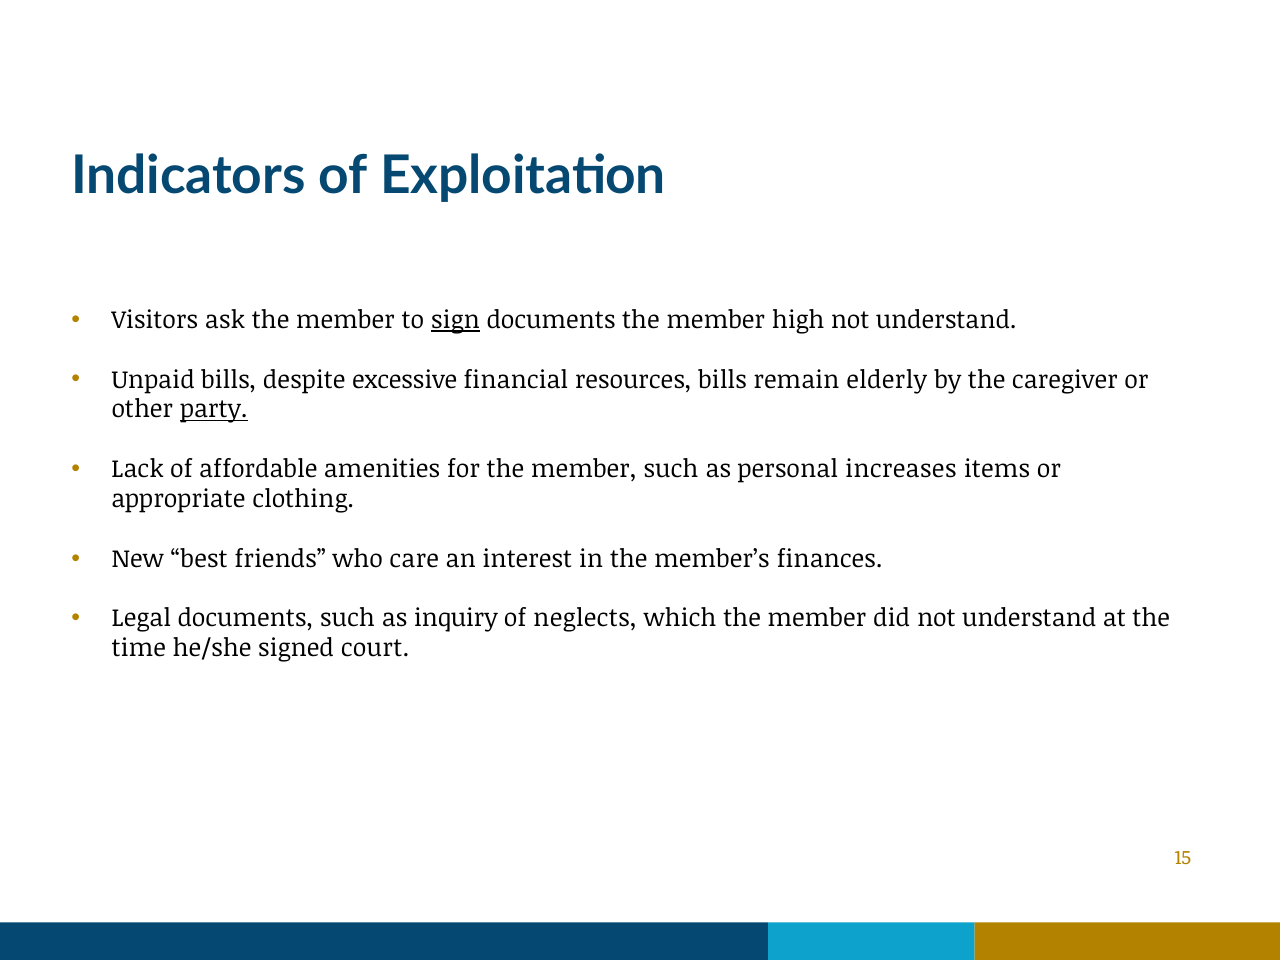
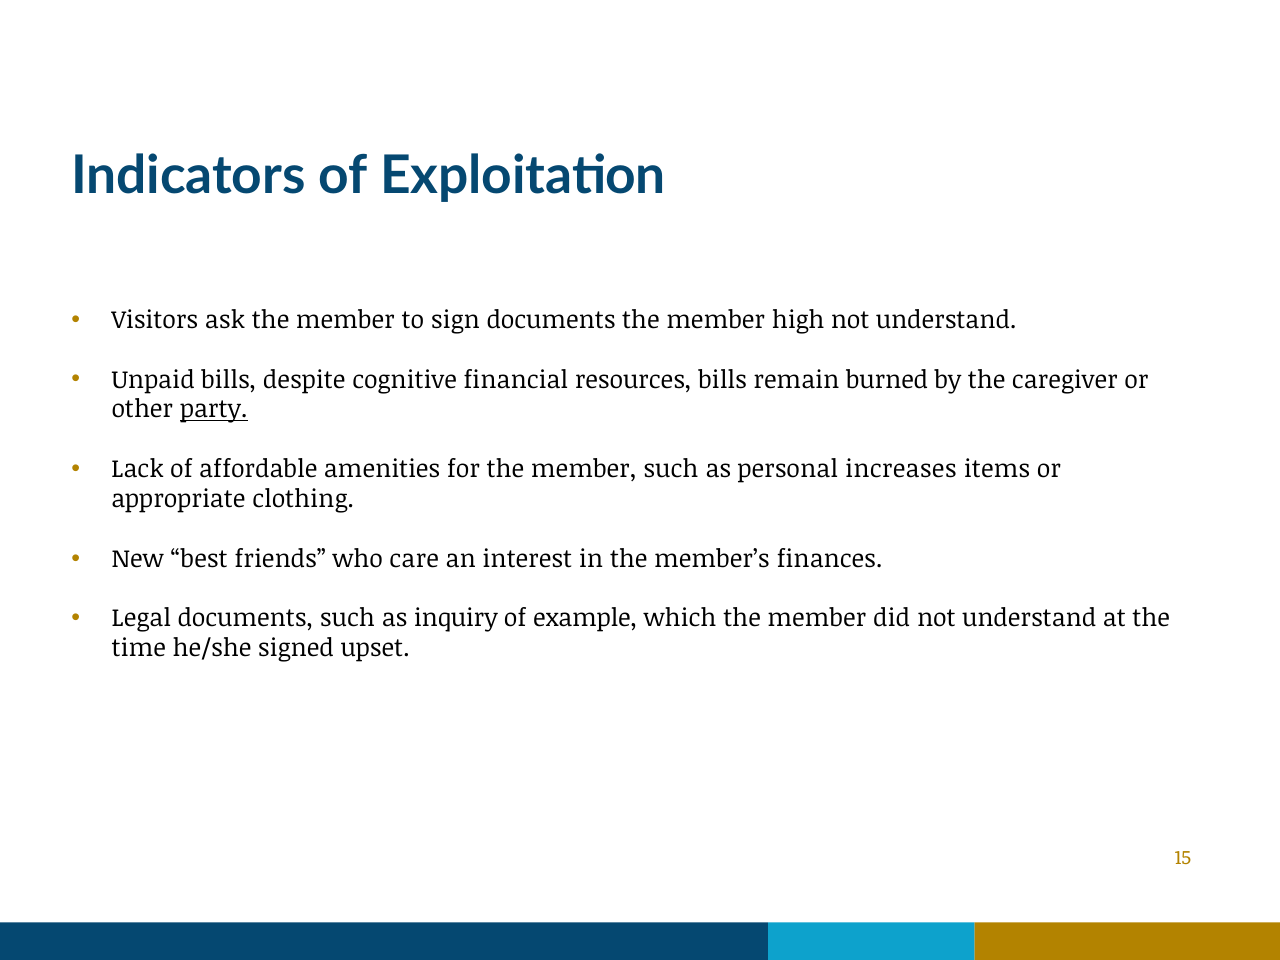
sign underline: present -> none
excessive: excessive -> cognitive
elderly: elderly -> burned
neglects: neglects -> example
court: court -> upset
